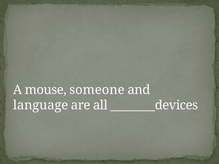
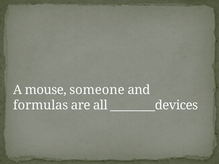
language: language -> formulas
